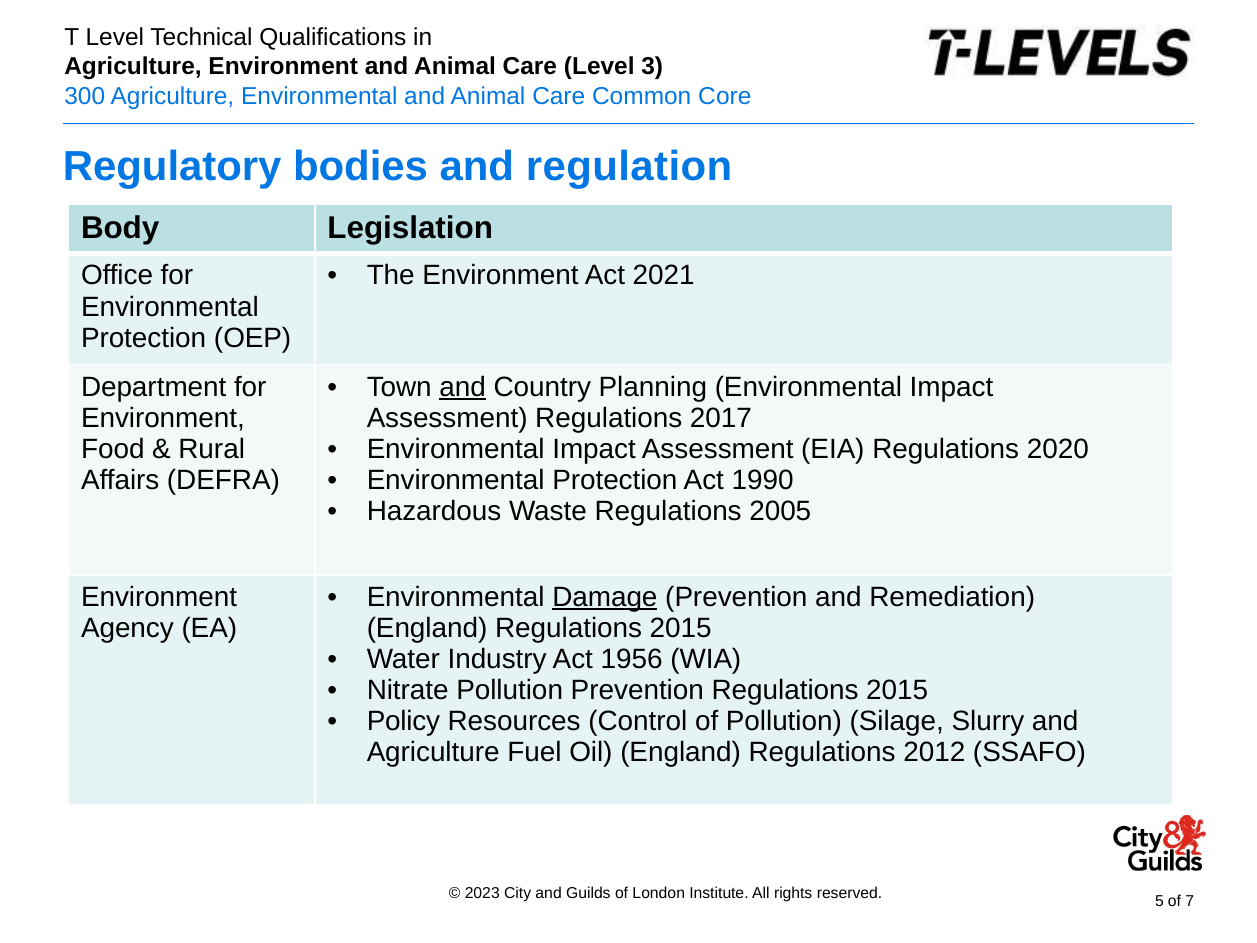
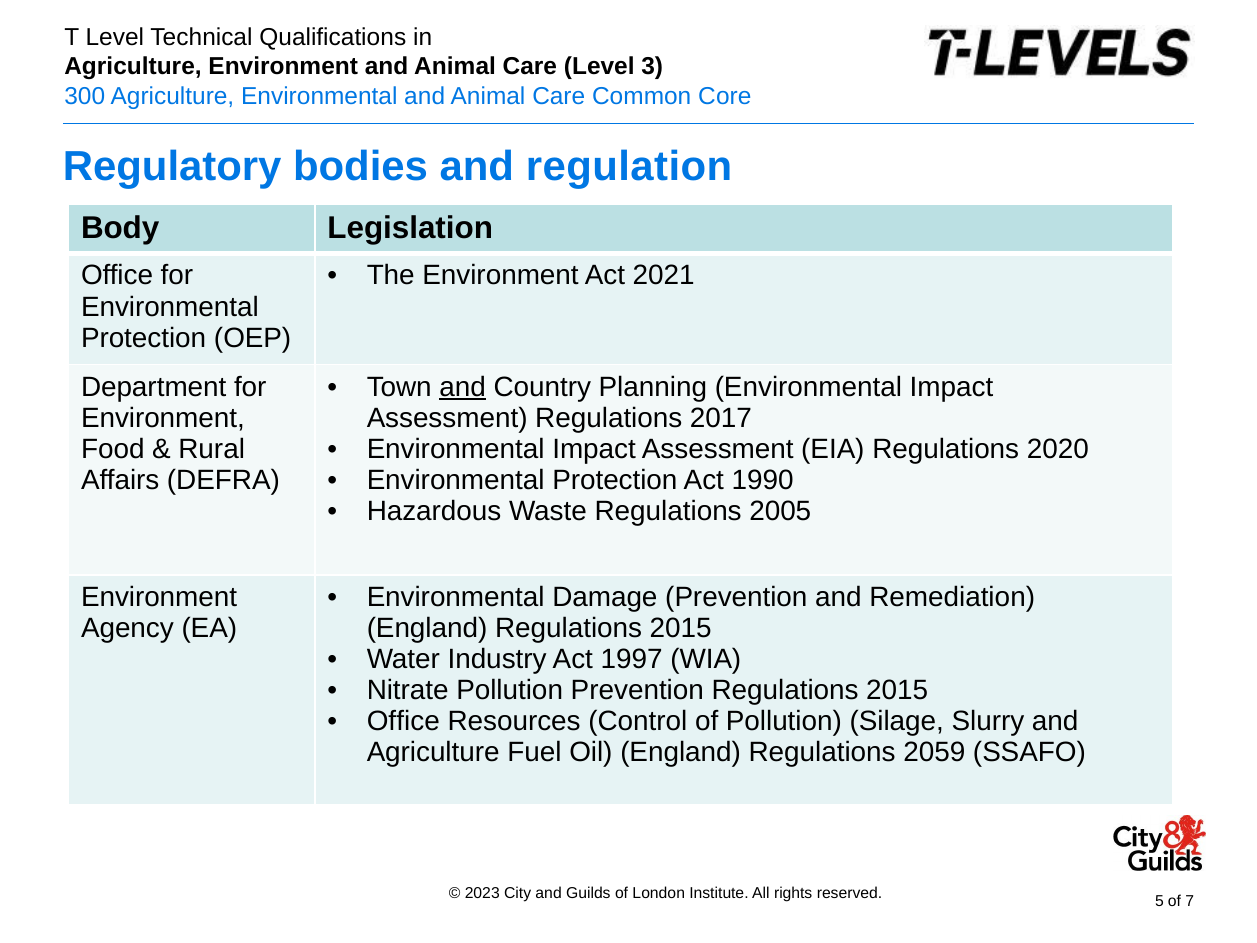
Damage underline: present -> none
1956: 1956 -> 1997
Policy at (403, 721): Policy -> Office
2012: 2012 -> 2059
